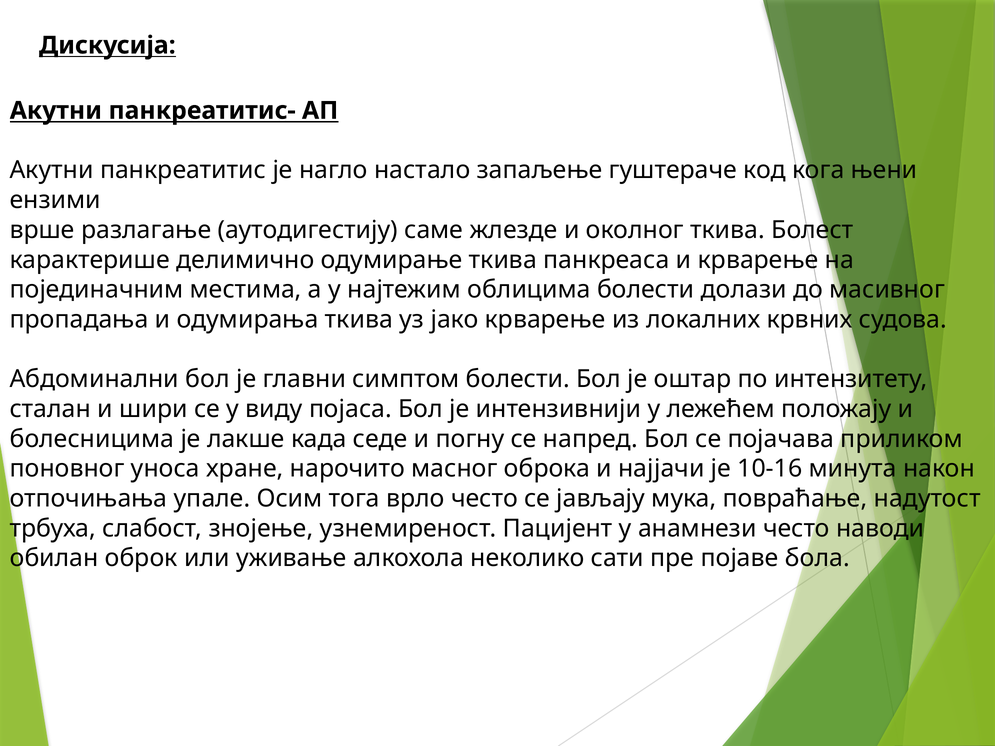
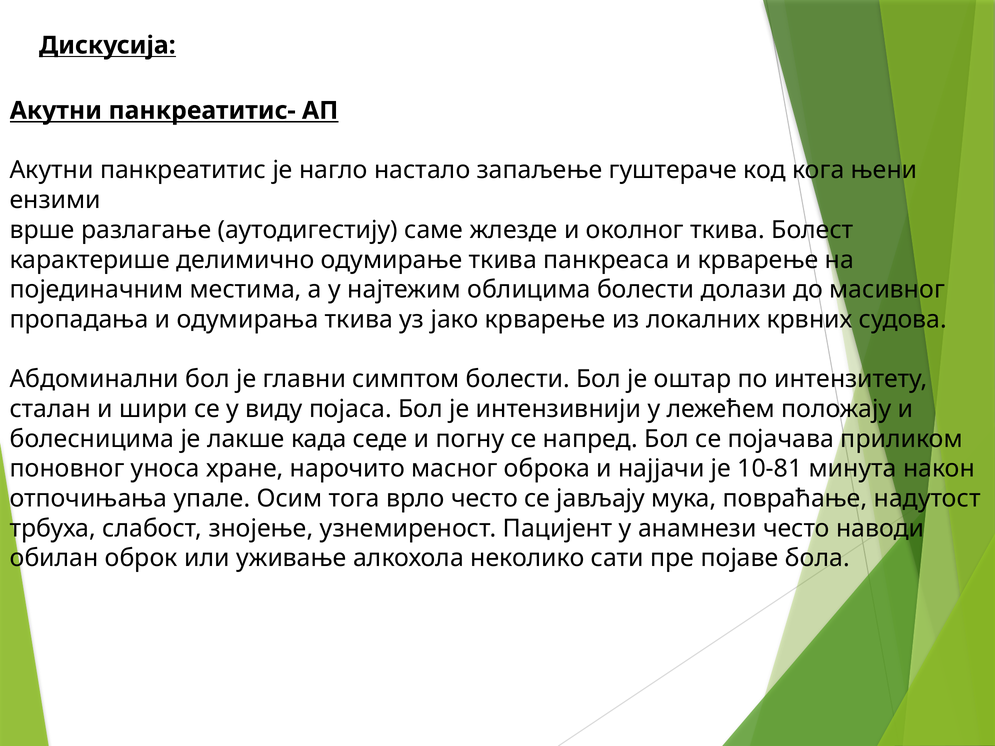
10-16: 10-16 -> 10-81
